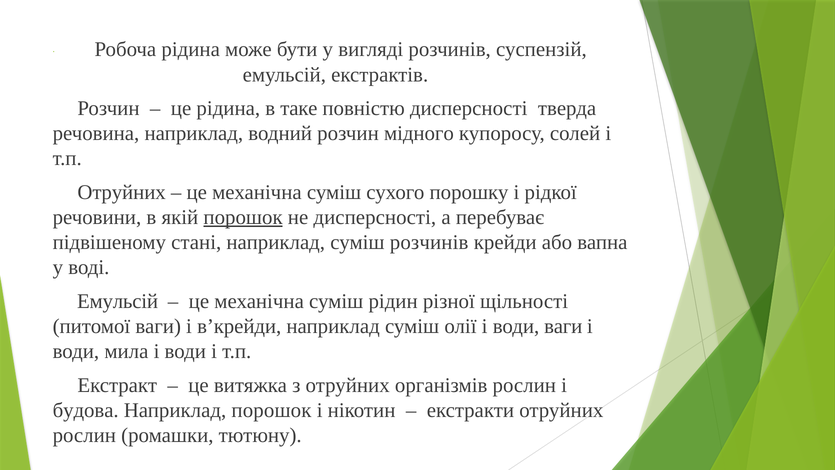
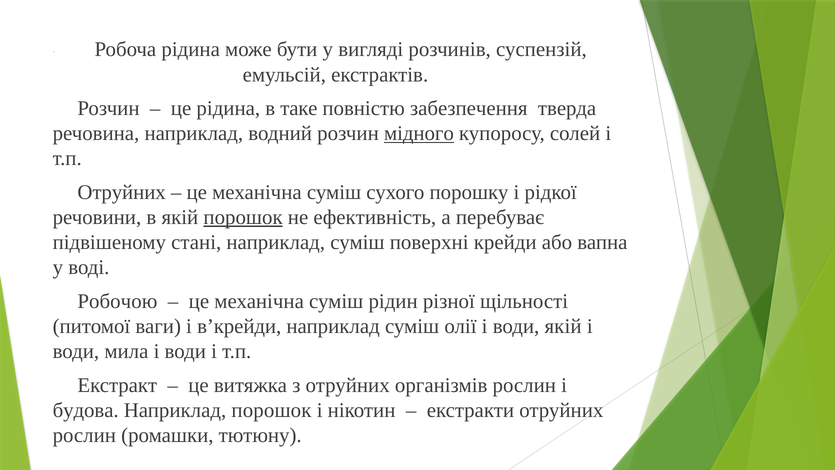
повністю дисперсності: дисперсності -> забезпечення
мідного underline: none -> present
не дисперсності: дисперсності -> ефективність
суміш розчинів: розчинів -> поверхні
Емульсій at (118, 301): Емульсій -> Робочою
води ваги: ваги -> якій
